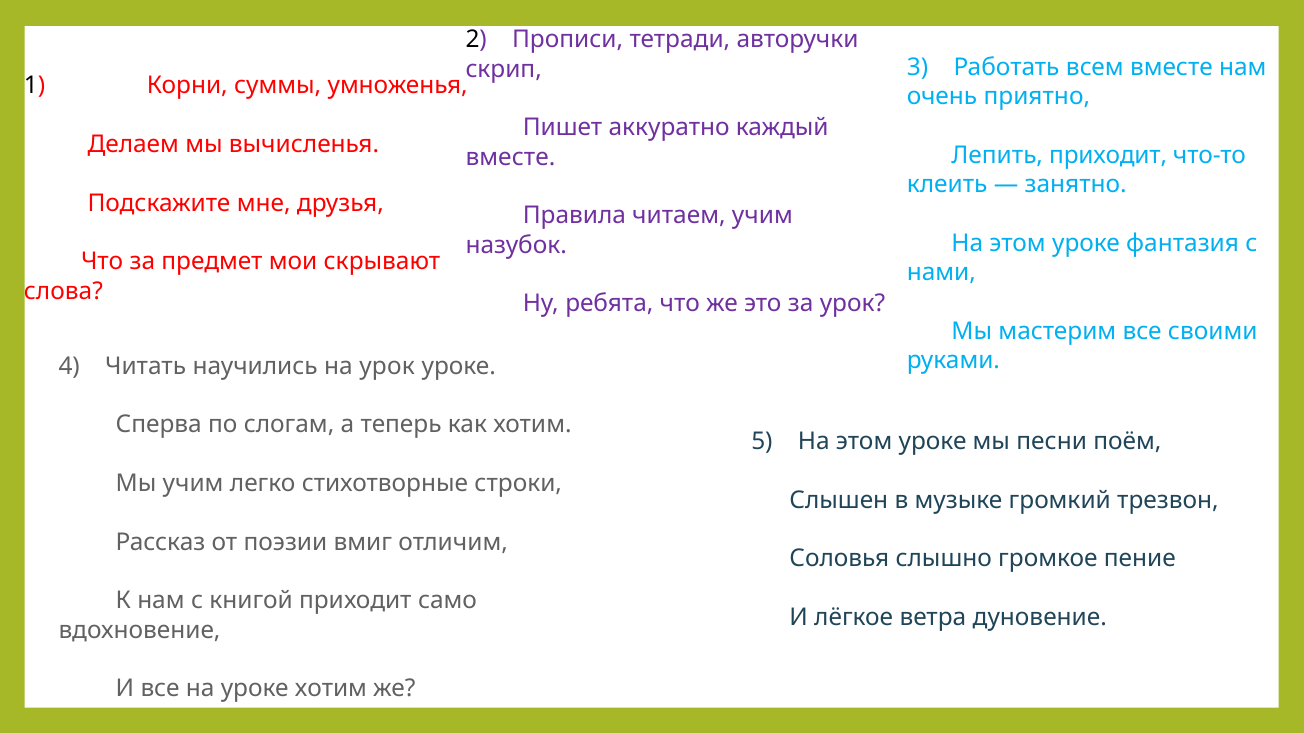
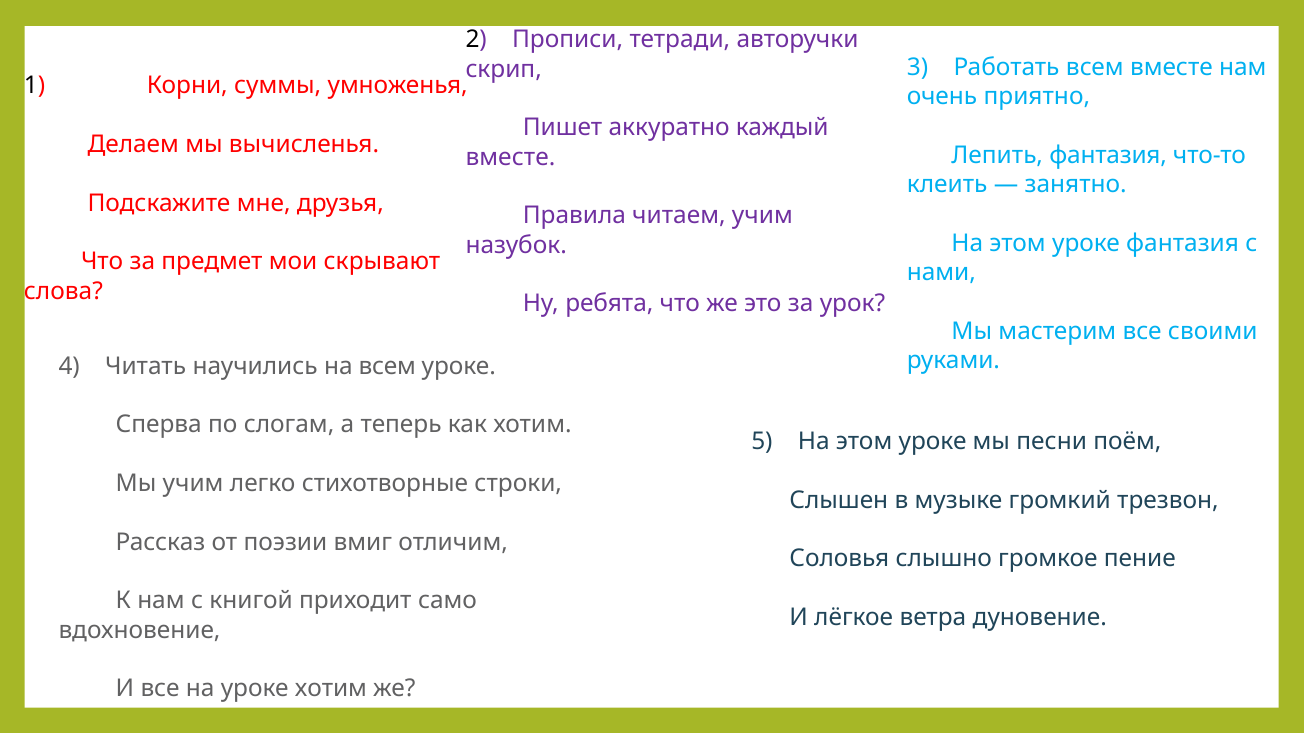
Лепить приходит: приходит -> фантазия
на урок: урок -> всем
